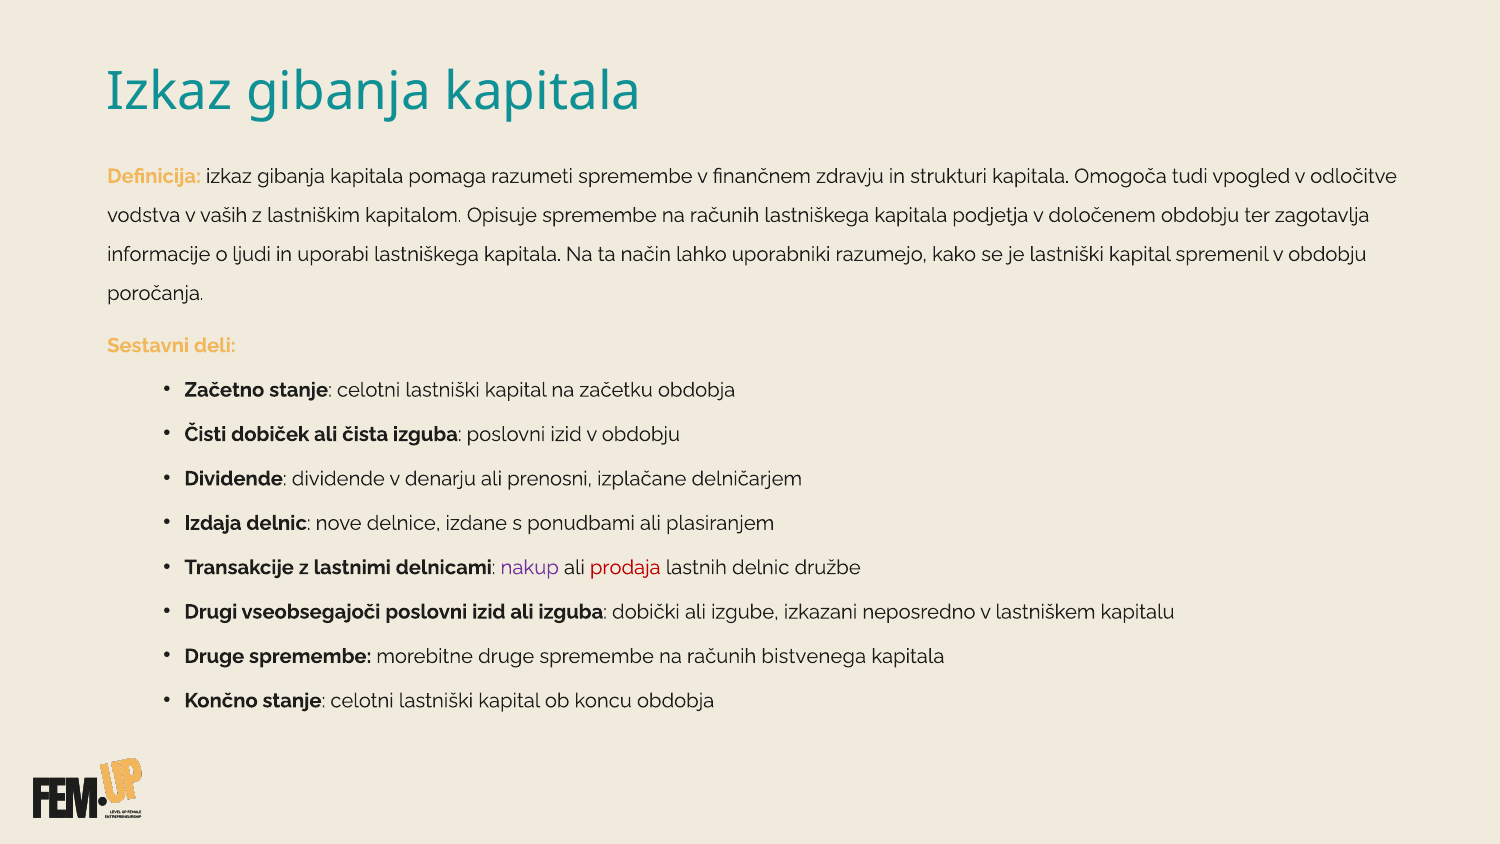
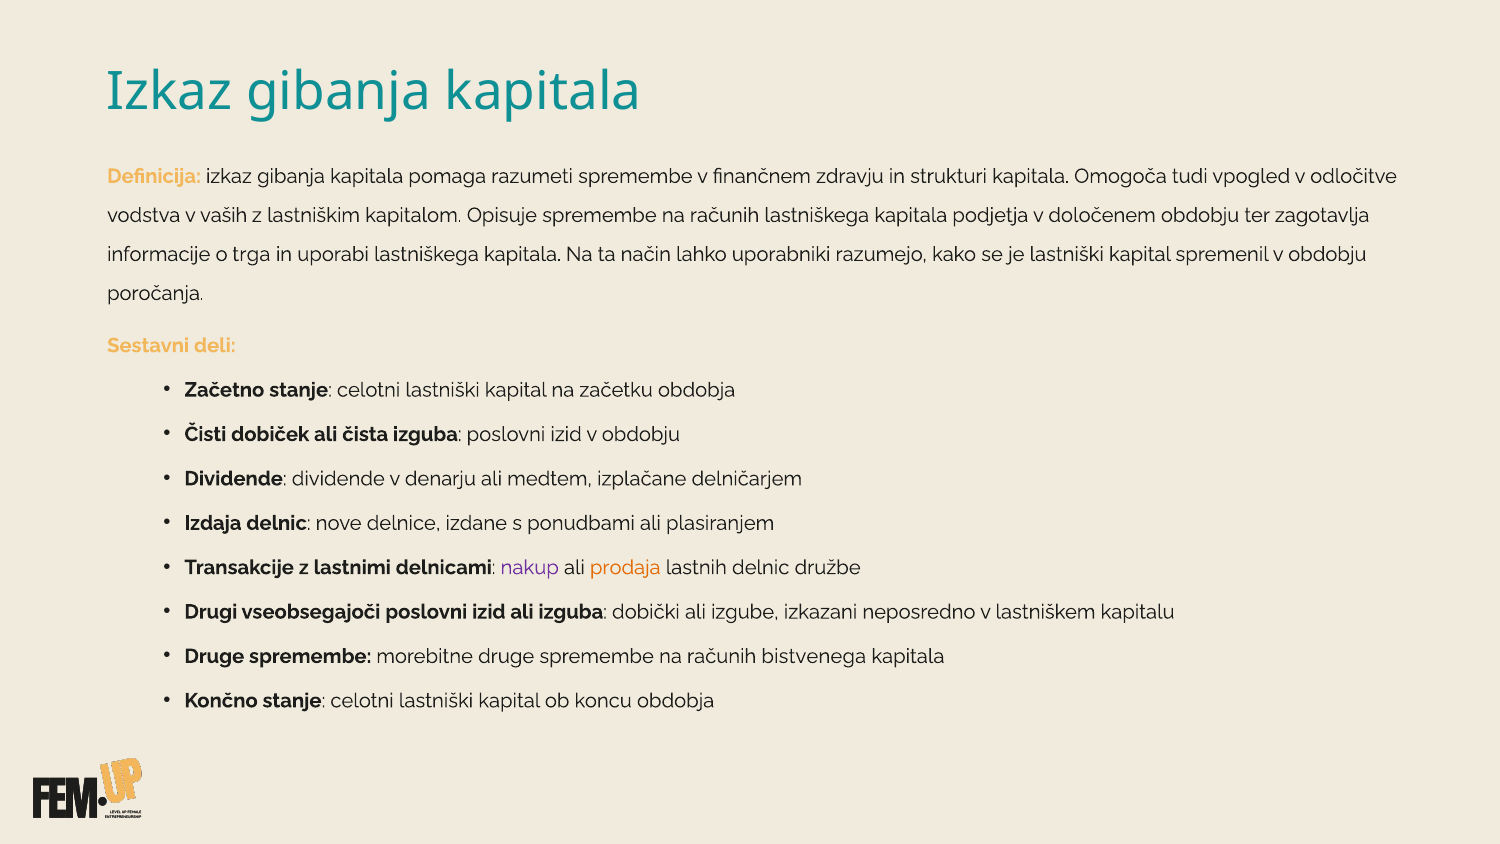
ljudi: ljudi -> trga
prenosni: prenosni -> medtem
prodaja colour: red -> orange
